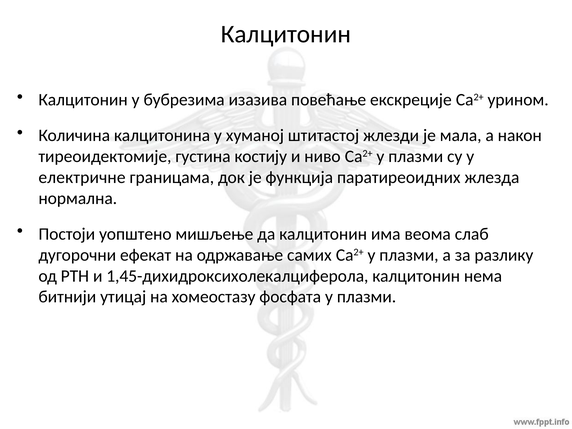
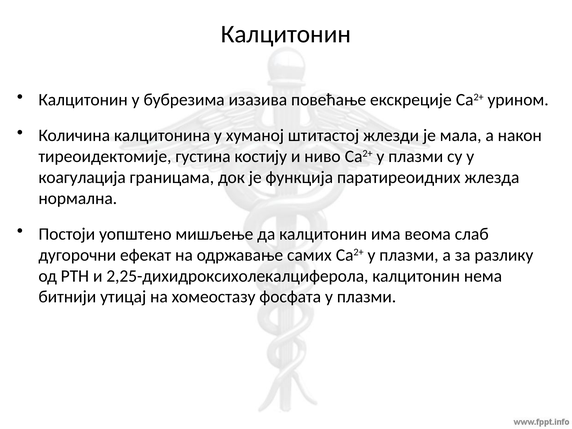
електричне: електричне -> коагулација
1,45-дихидроксихолекалциферола: 1,45-дихидроксихолекалциферола -> 2,25-дихидроксихолекалциферола
